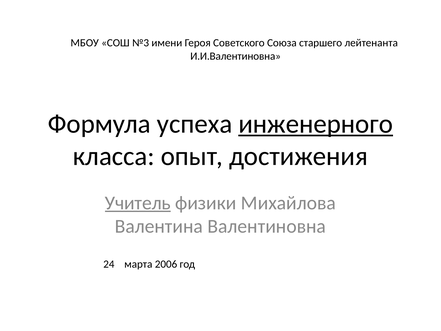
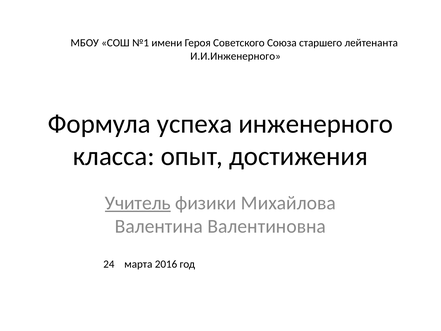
№3: №3 -> №1
И.И.Валентиновна: И.И.Валентиновна -> И.И.Инженерного
инженерного underline: present -> none
2006: 2006 -> 2016
